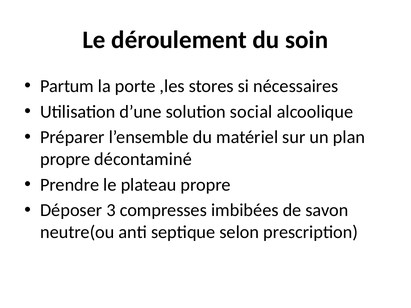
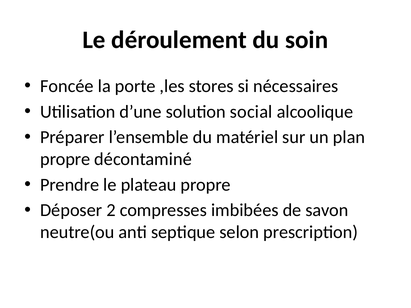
Partum: Partum -> Foncée
3: 3 -> 2
